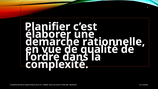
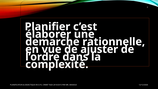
qualité: qualité -> ajuster
